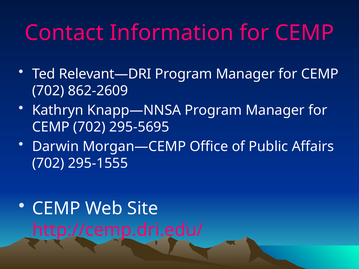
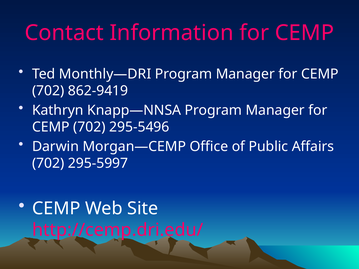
Relevant—DRI: Relevant—DRI -> Monthly—DRI
862-2609: 862-2609 -> 862-9419
295-5695: 295-5695 -> 295-5496
295-1555: 295-1555 -> 295-5997
